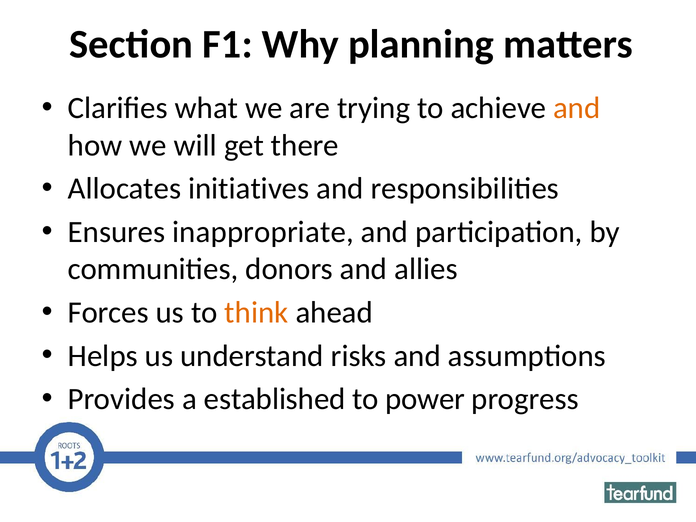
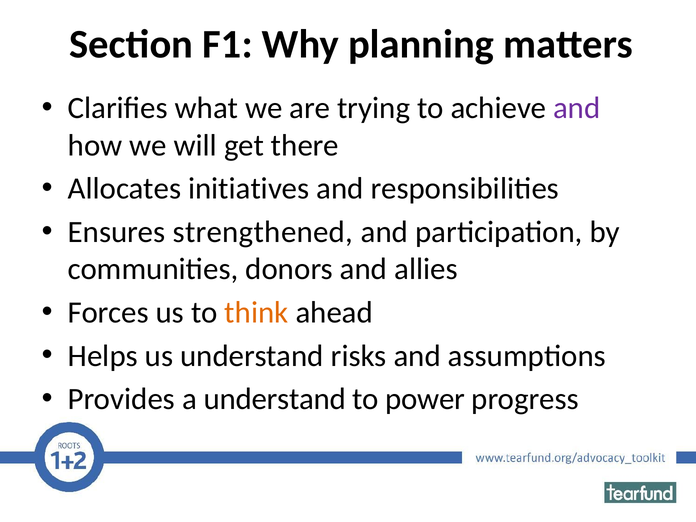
and at (577, 108) colour: orange -> purple
inappropriate: inappropriate -> strengthened
a established: established -> understand
